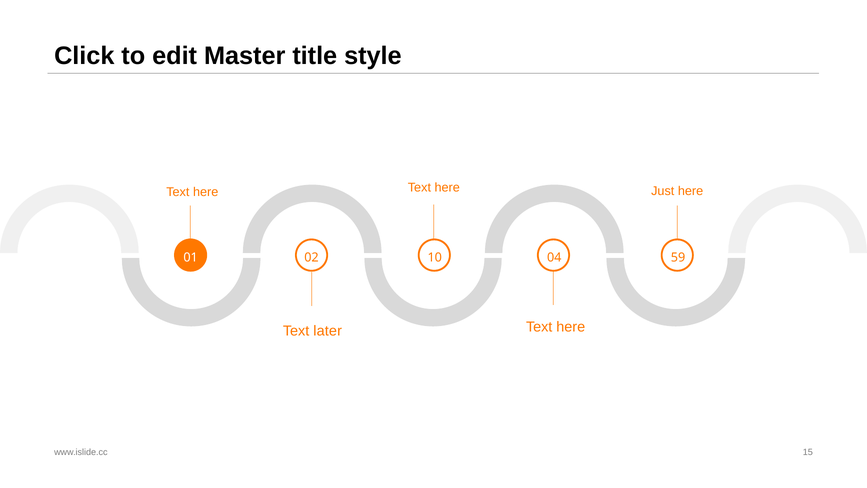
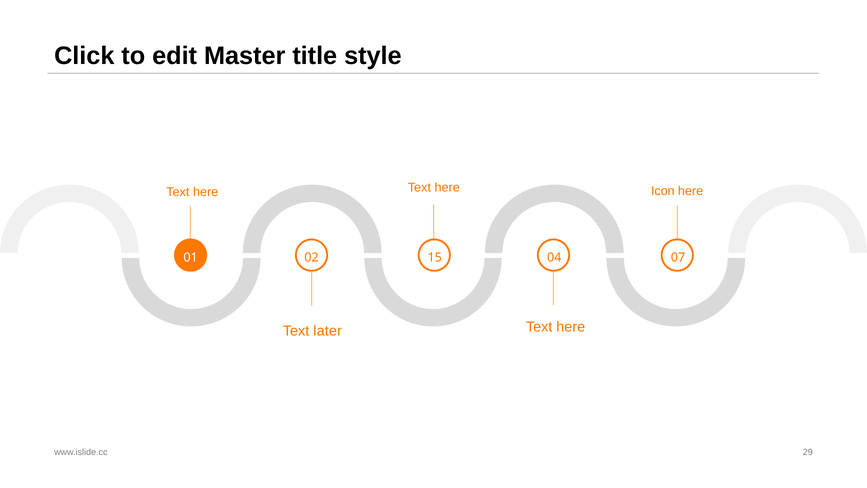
Just: Just -> Icon
10: 10 -> 15
59: 59 -> 07
15: 15 -> 29
